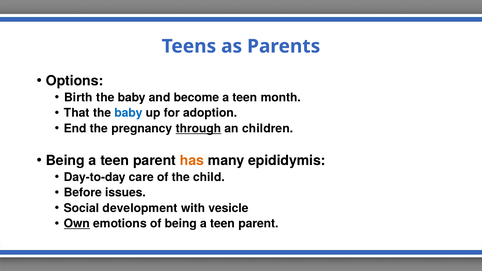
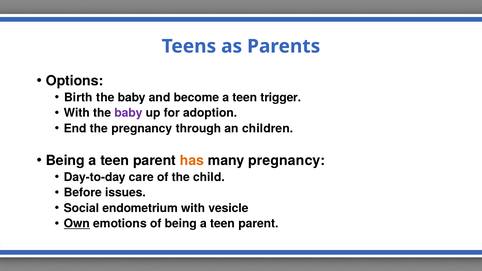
month: month -> trigger
That at (77, 113): That -> With
baby at (128, 113) colour: blue -> purple
through underline: present -> none
many epididymis: epididymis -> pregnancy
development: development -> endometrium
